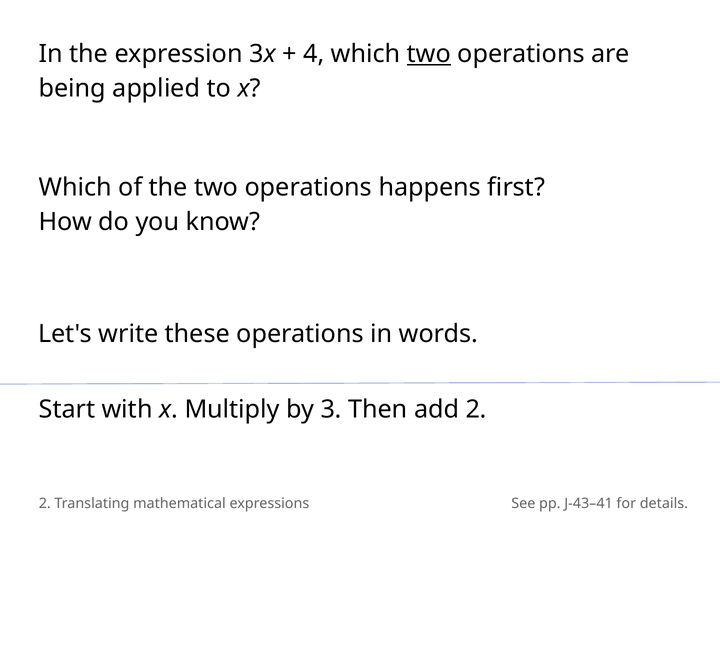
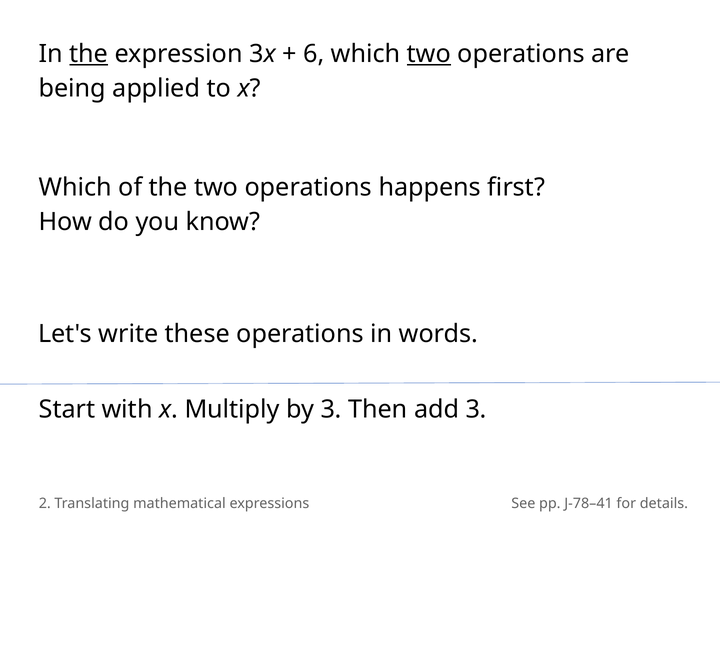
the at (89, 54) underline: none -> present
4: 4 -> 6
add 2: 2 -> 3
J-43–41: J-43–41 -> J-78–41
